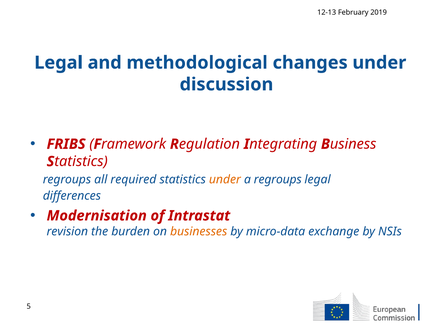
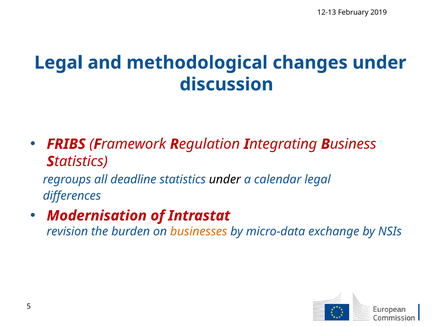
required: required -> deadline
under at (225, 180) colour: orange -> black
a regroups: regroups -> calendar
